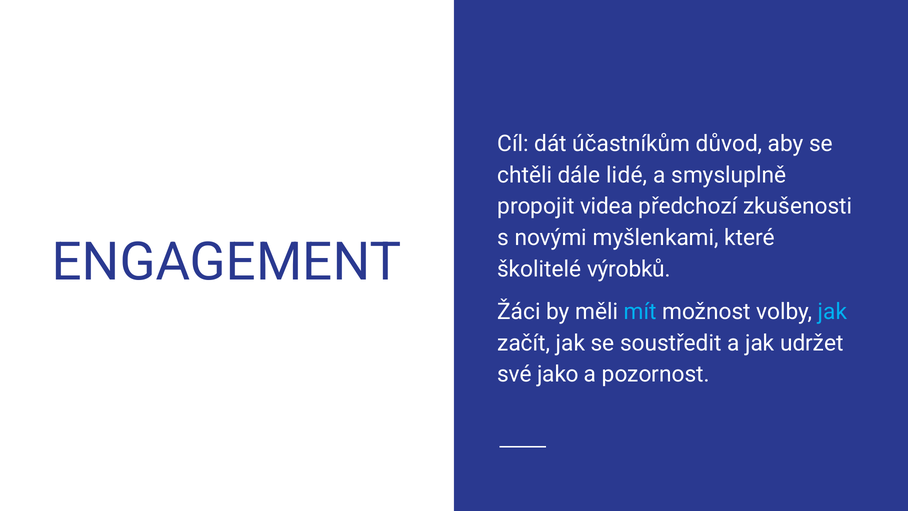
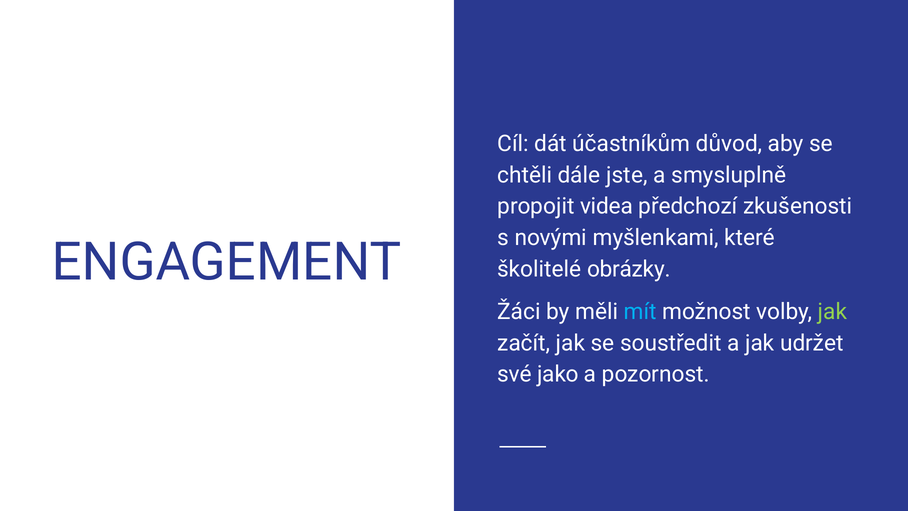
lidé: lidé -> jste
výrobků: výrobků -> obrázky
jak at (833, 312) colour: light blue -> light green
